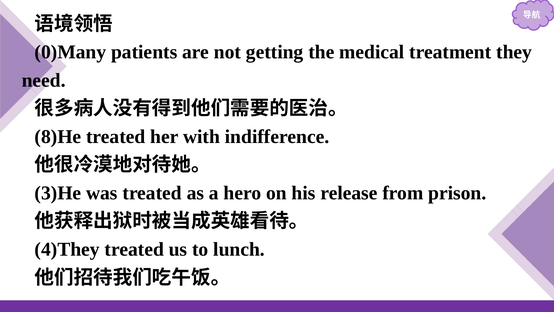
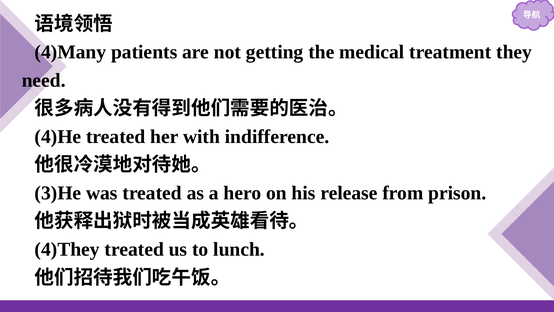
0)Many: 0)Many -> 4)Many
8)He: 8)He -> 4)He
